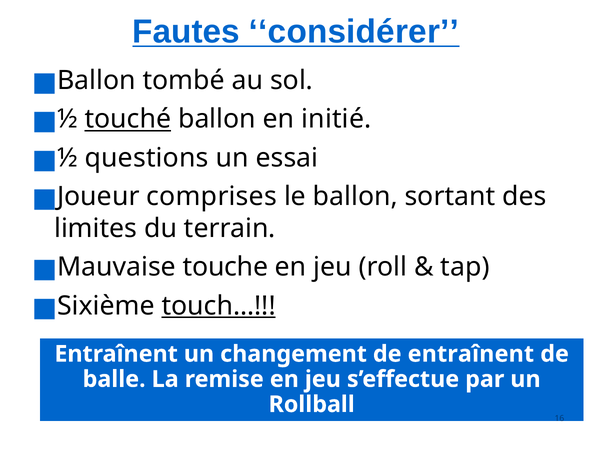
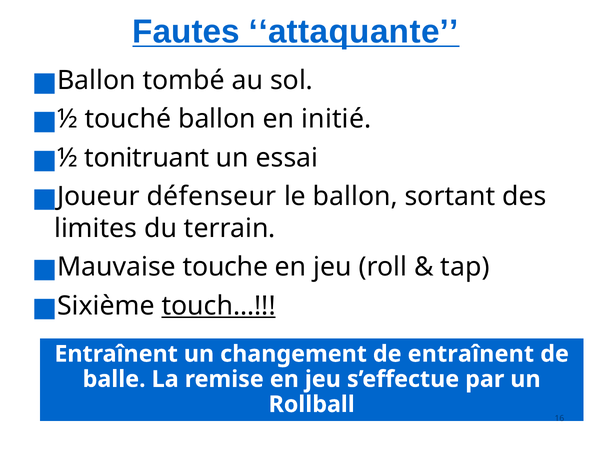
considérer: considérer -> attaquante
touché underline: present -> none
questions: questions -> tonitruant
comprises: comprises -> défenseur
